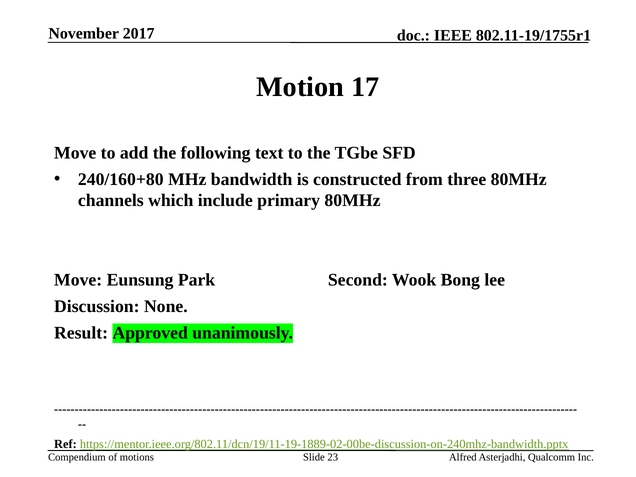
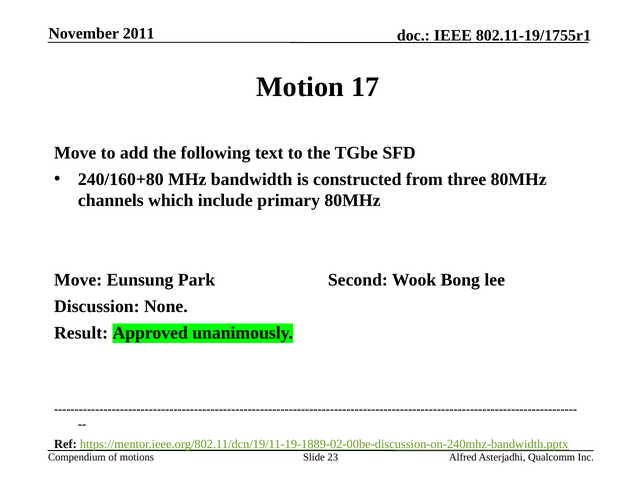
2017: 2017 -> 2011
